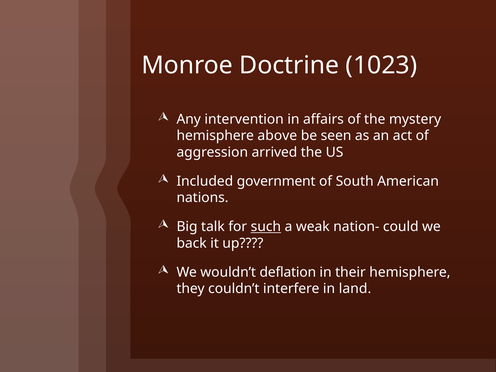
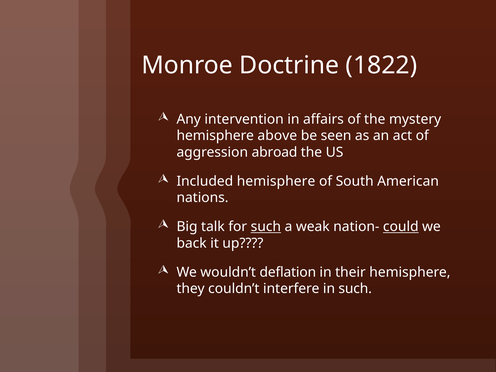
1023: 1023 -> 1822
arrived: arrived -> abroad
Included government: government -> hemisphere
could underline: none -> present
in land: land -> such
